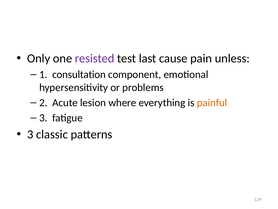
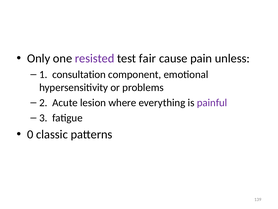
last: last -> fair
painful colour: orange -> purple
3 at (30, 134): 3 -> 0
